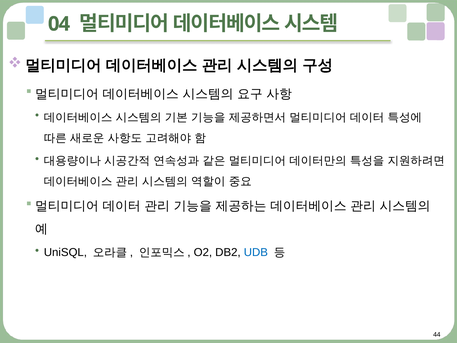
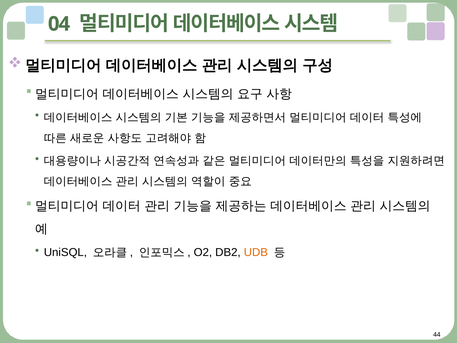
UDB colour: blue -> orange
